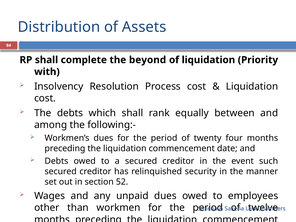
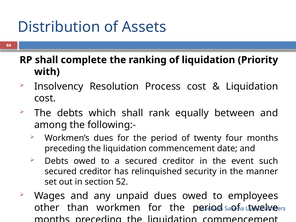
beyond: beyond -> ranking
